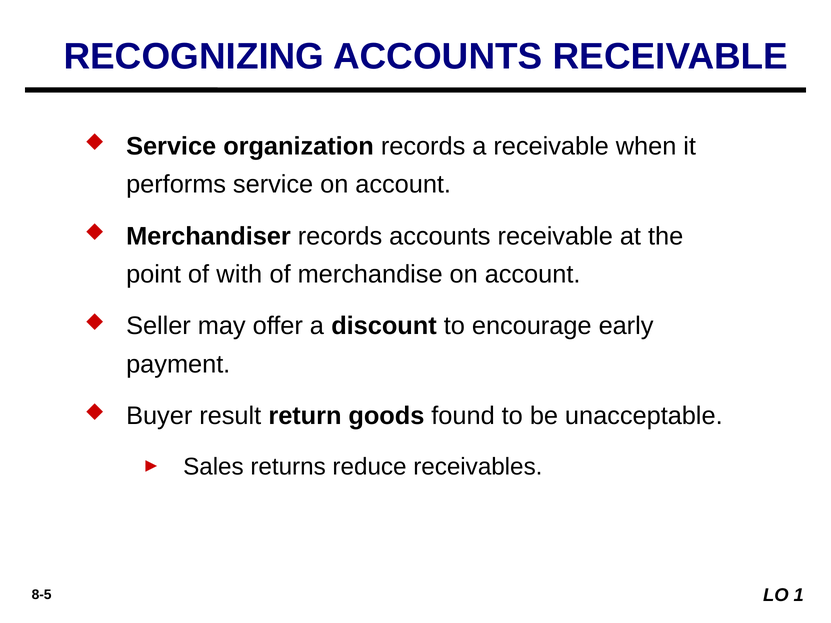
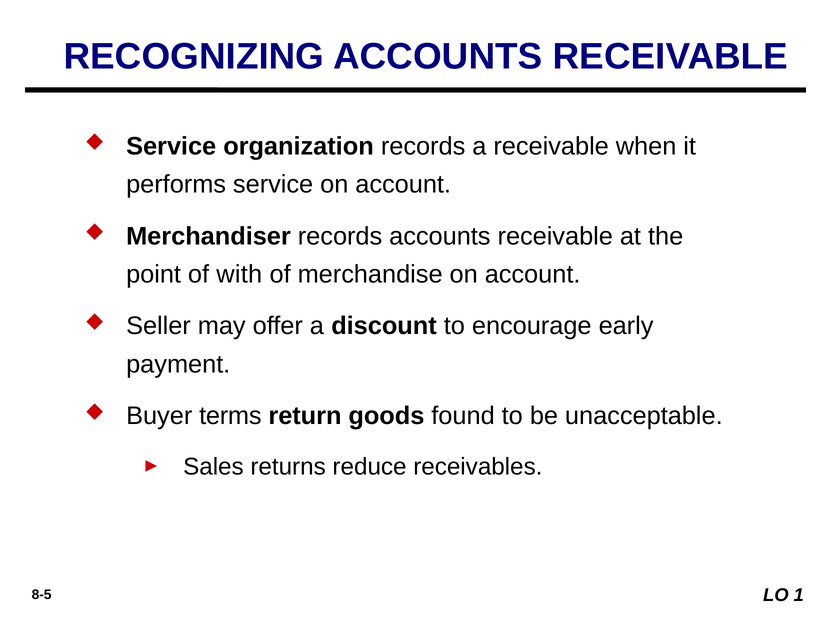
result: result -> terms
